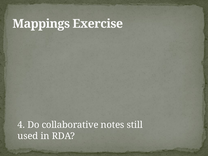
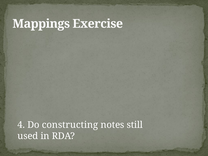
collaborative: collaborative -> constructing
